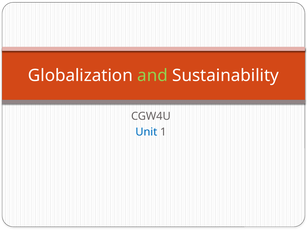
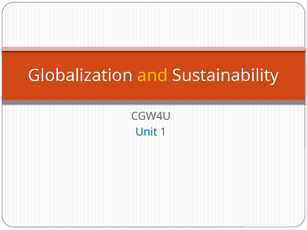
and colour: light green -> yellow
